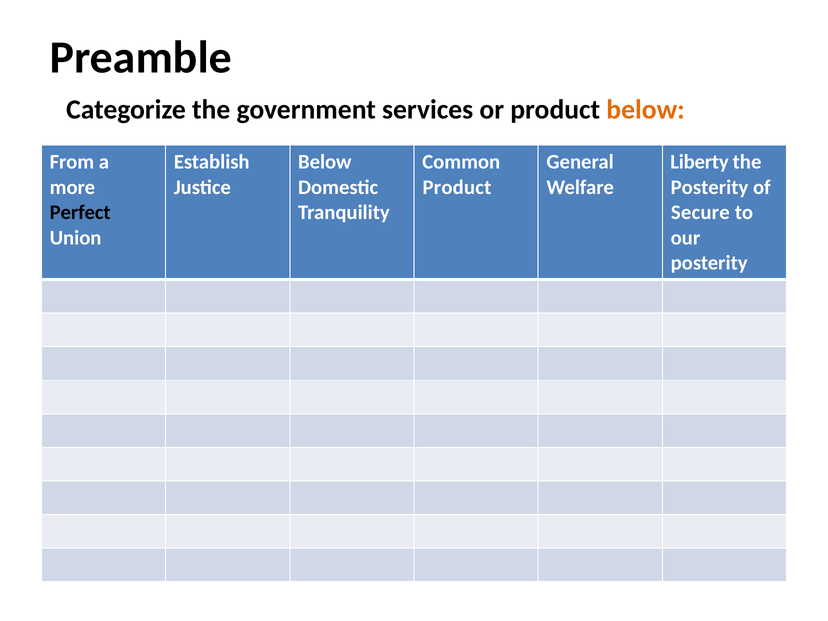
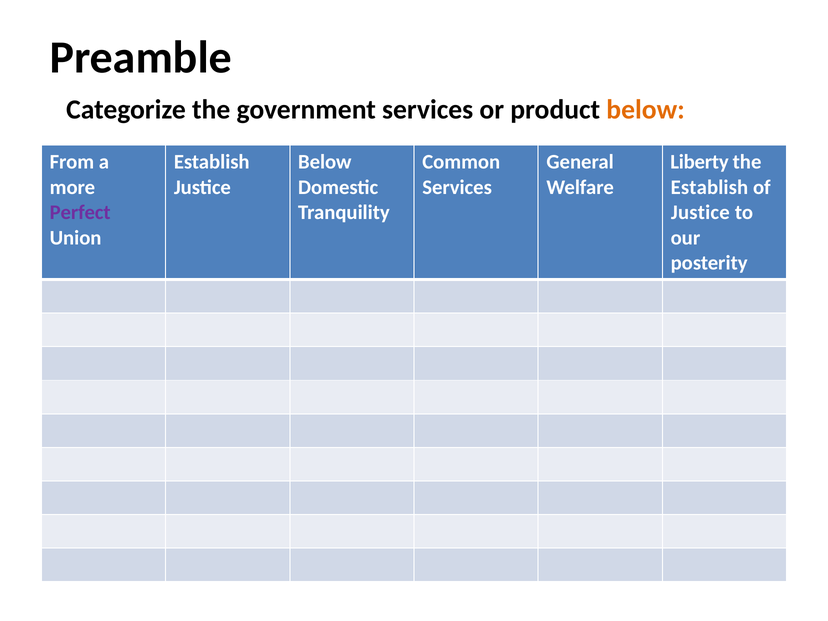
Product at (457, 187): Product -> Services
Posterity at (710, 187): Posterity -> Establish
Perfect colour: black -> purple
Secure at (700, 212): Secure -> Justice
